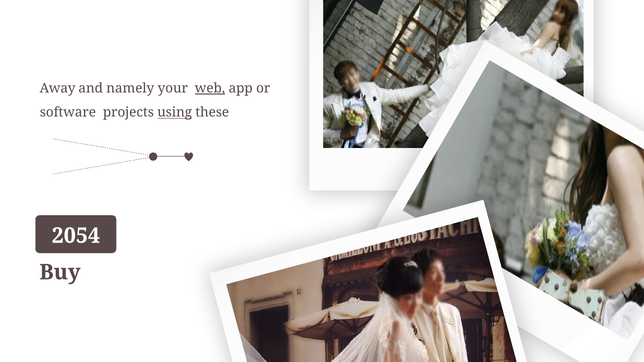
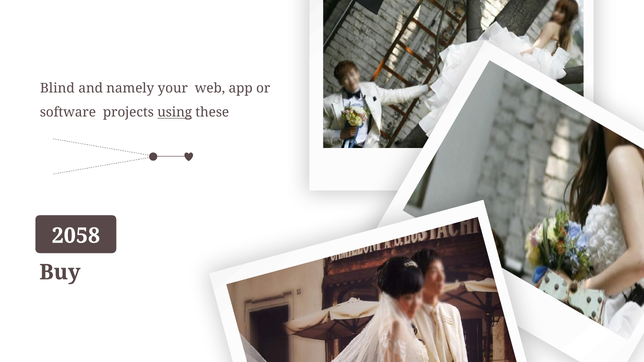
Away: Away -> Blind
web underline: present -> none
2054: 2054 -> 2058
